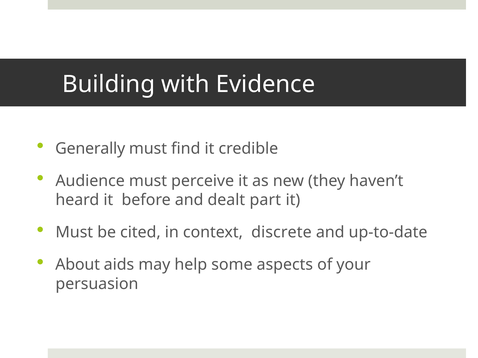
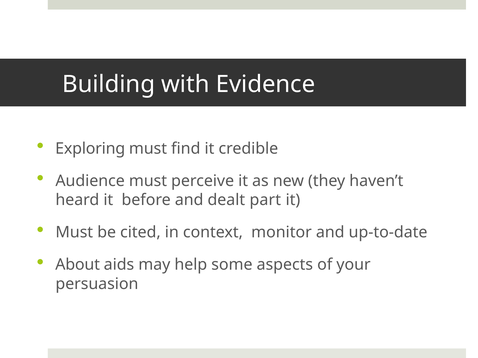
Generally: Generally -> Exploring
discrete: discrete -> monitor
